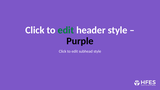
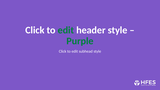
Purple colour: black -> green
